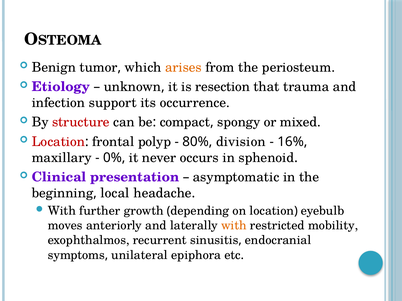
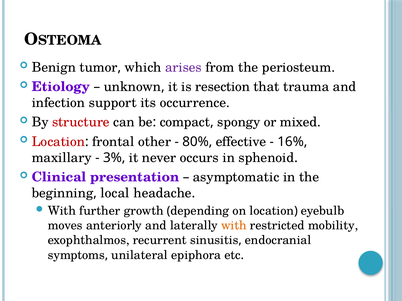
arises colour: orange -> purple
polyp: polyp -> other
division: division -> effective
0%: 0% -> 3%
